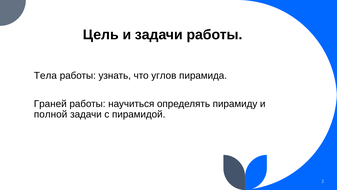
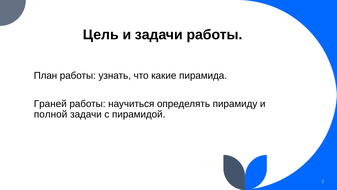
Тела: Тела -> План
углов: углов -> какие
